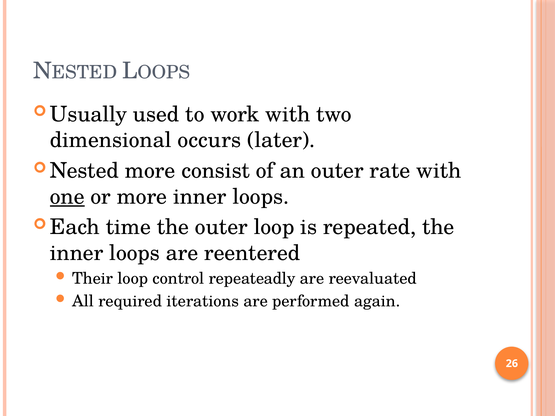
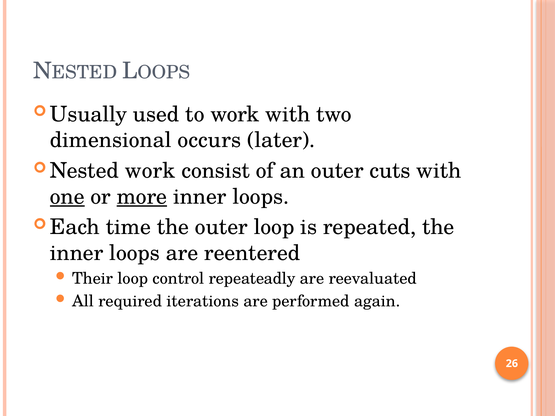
more at (150, 171): more -> work
rate: rate -> cuts
more at (142, 197) underline: none -> present
